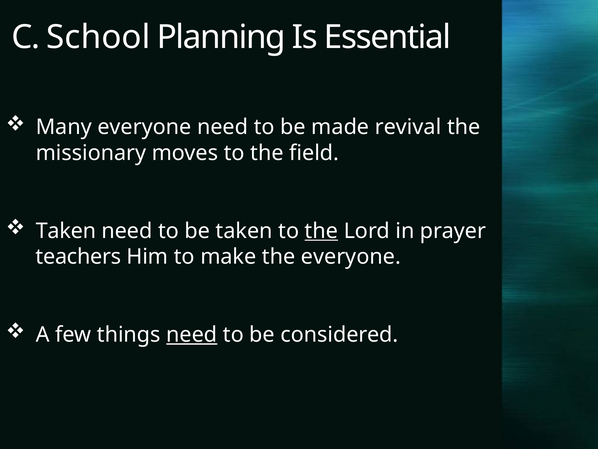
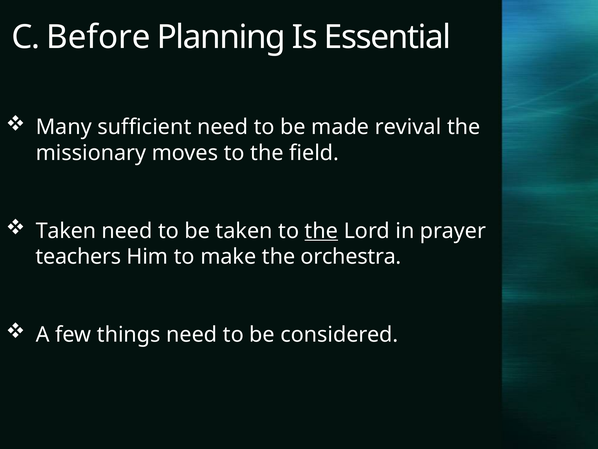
School: School -> Before
Many everyone: everyone -> sufficient
the everyone: everyone -> orchestra
need at (192, 334) underline: present -> none
